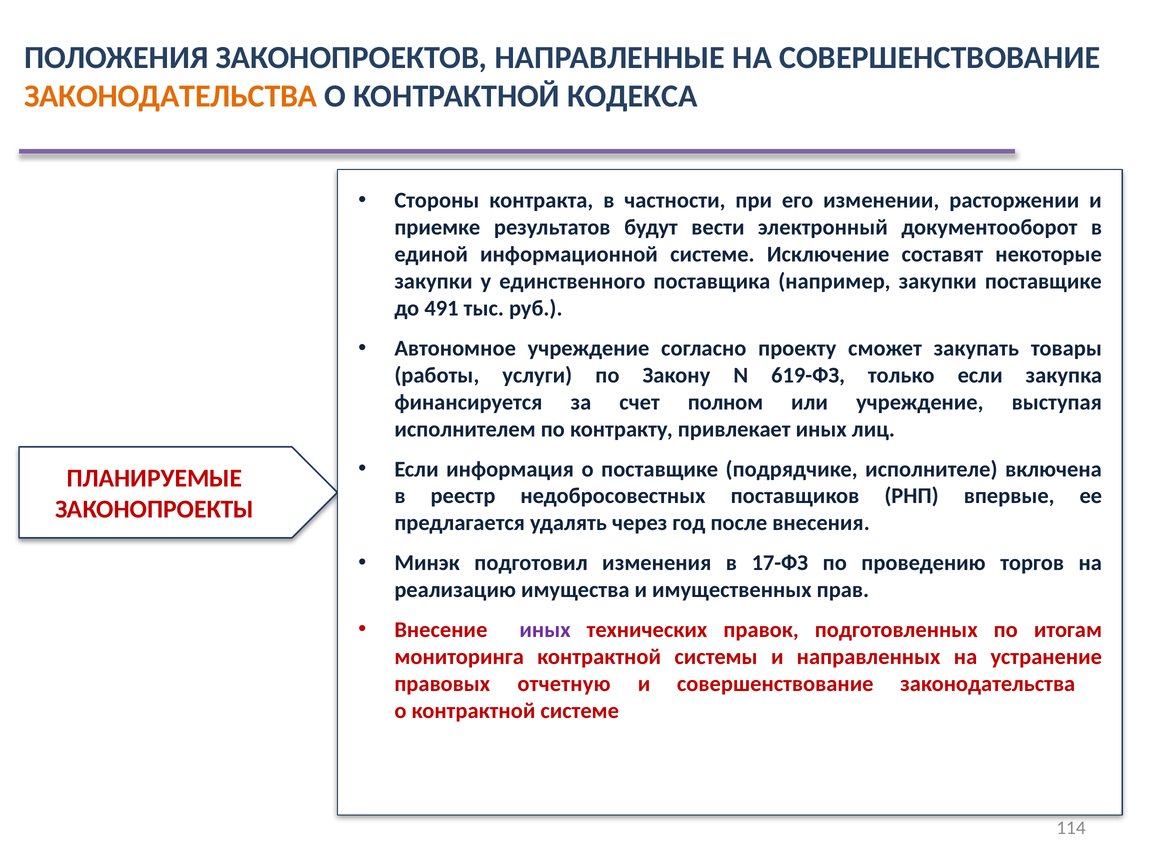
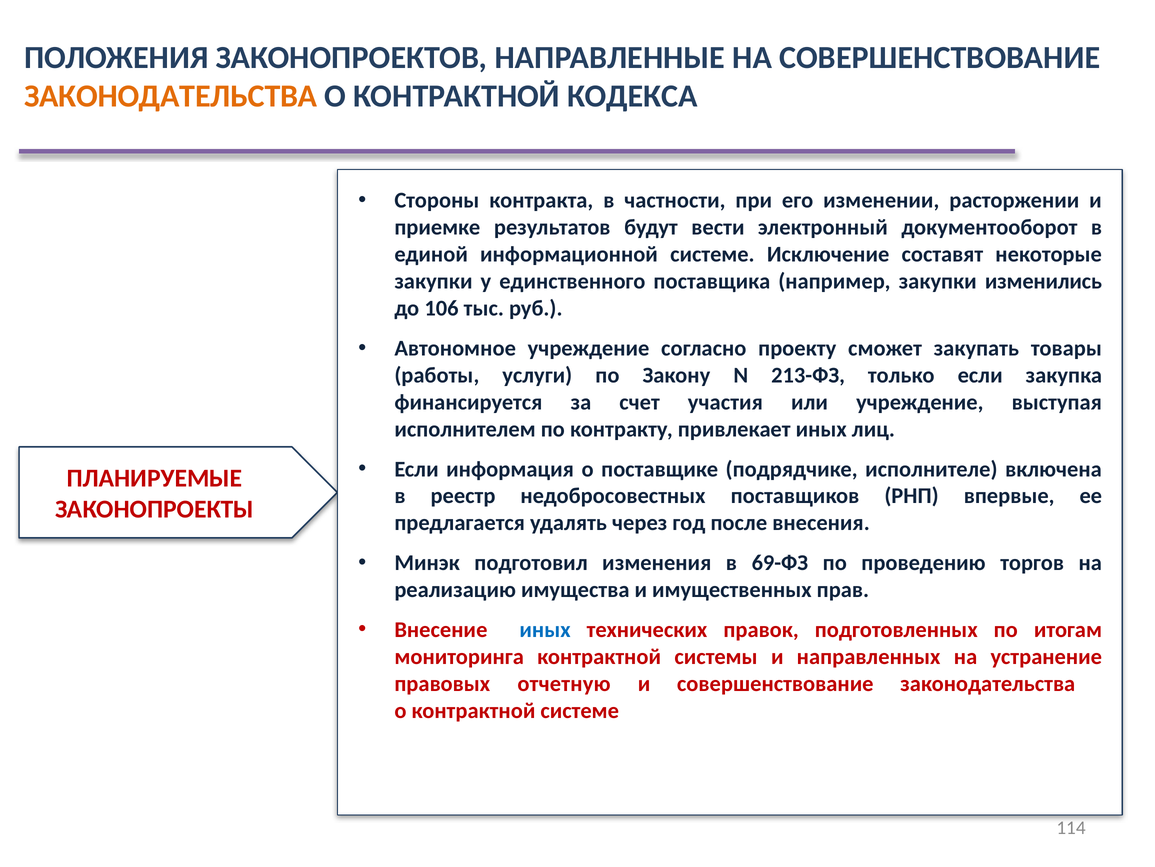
закупки поставщике: поставщике -> изменились
491: 491 -> 106
619-ФЗ: 619-ФЗ -> 213-ФЗ
полном: полном -> участия
17-ФЗ: 17-ФЗ -> 69-ФЗ
иных at (545, 629) colour: purple -> blue
